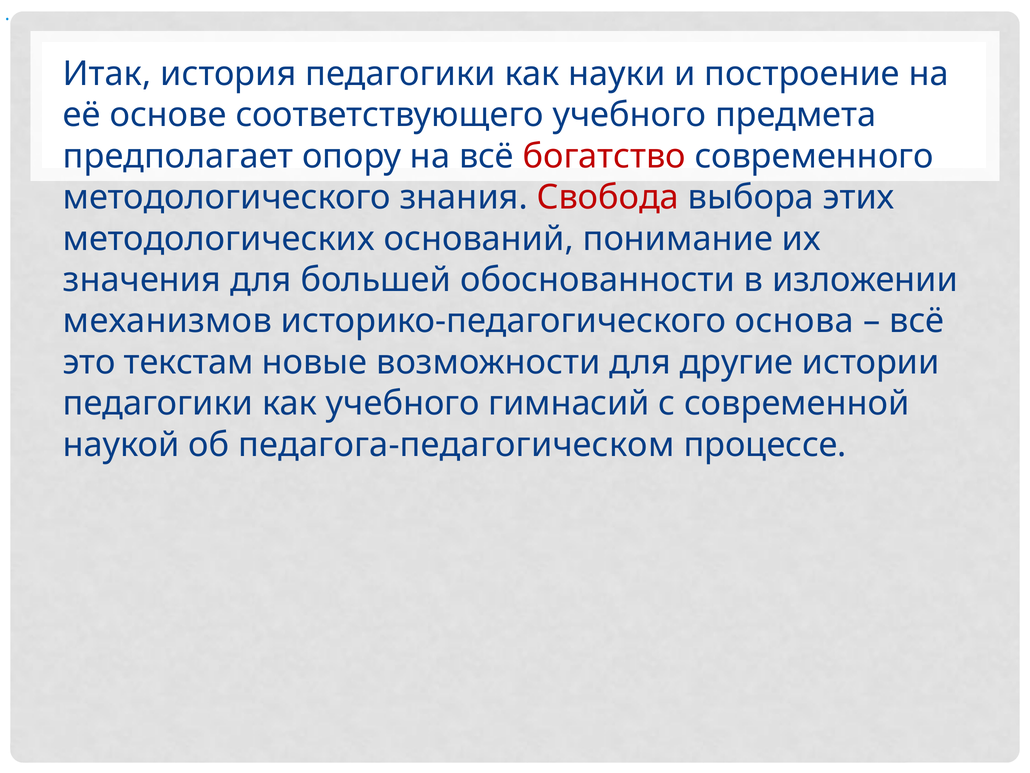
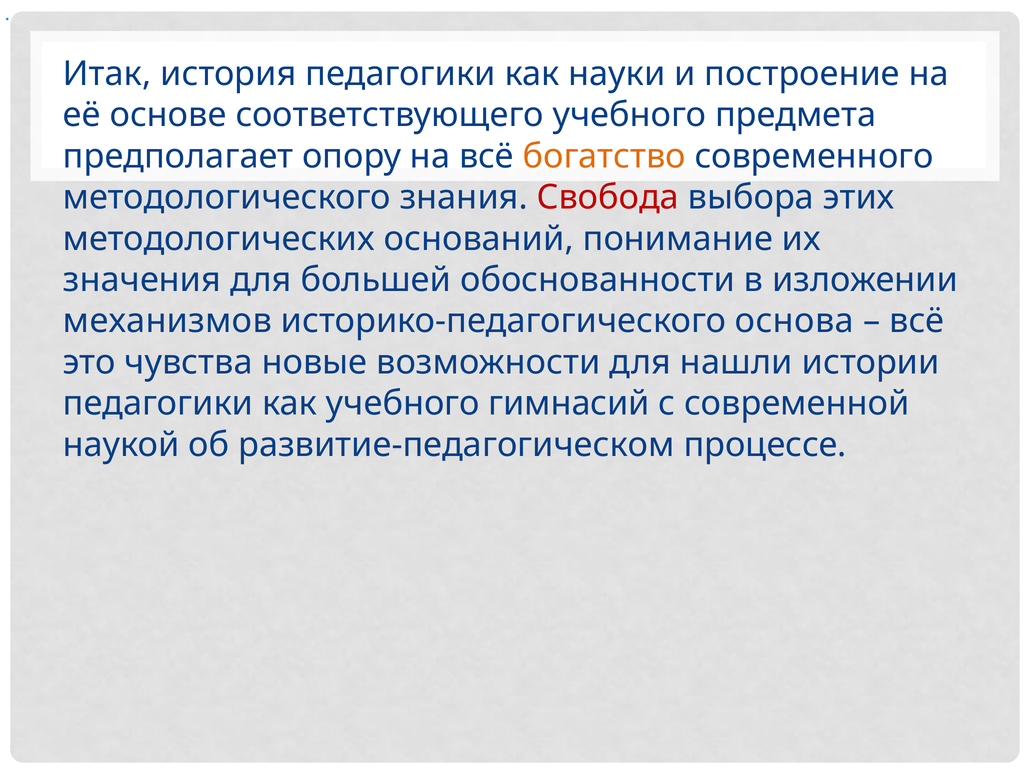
богатство colour: red -> orange
текстам: текстам -> чувства
другие: другие -> нашли
педагога-педагогическом: педагога-педагогическом -> развитие-педагогическом
